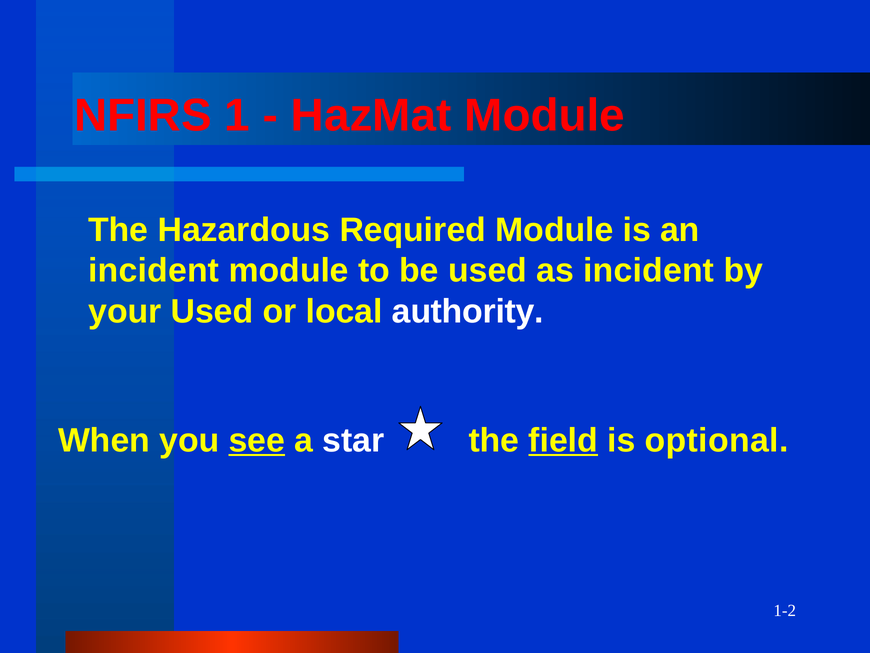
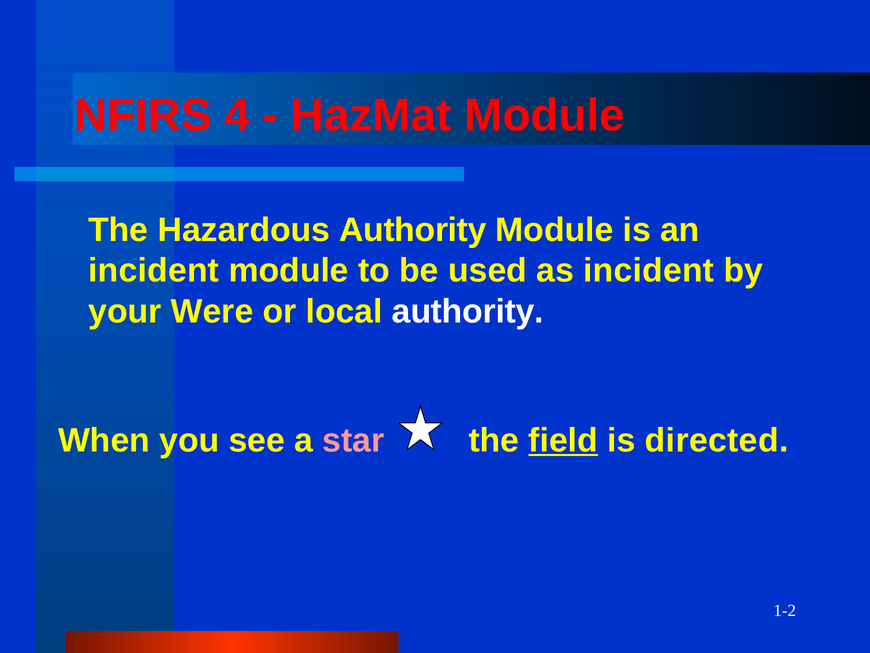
1: 1 -> 4
Hazardous Required: Required -> Authority
your Used: Used -> Were
see underline: present -> none
star colour: white -> pink
optional: optional -> directed
